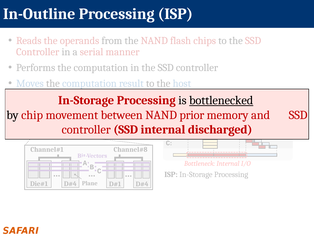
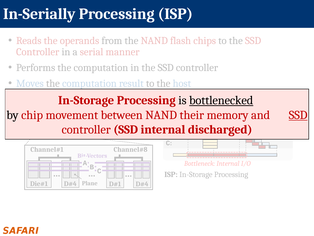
In-Outline: In-Outline -> In-Serially
prior: prior -> their
SSD at (298, 115) underline: none -> present
